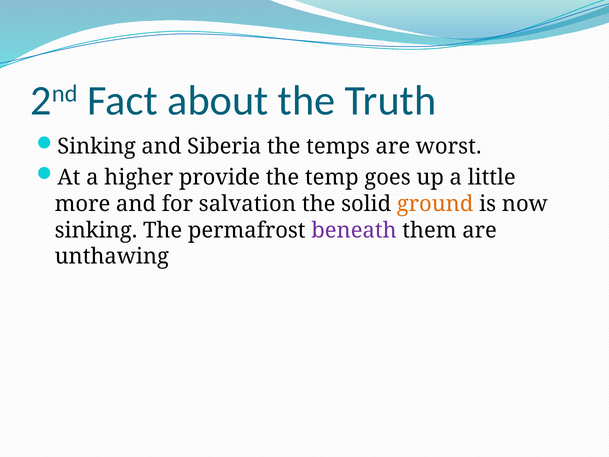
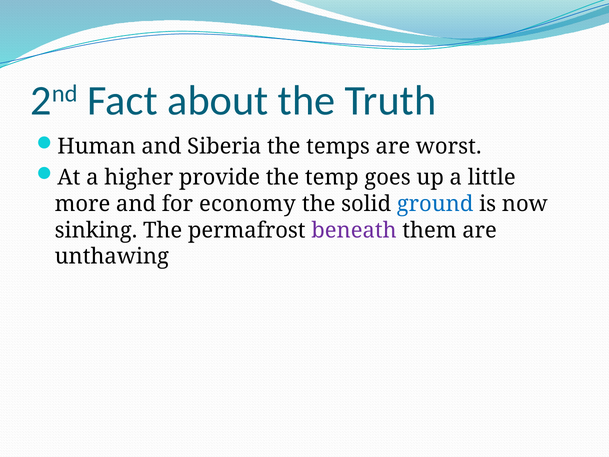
Sinking at (97, 147): Sinking -> Human
salvation: salvation -> economy
ground colour: orange -> blue
